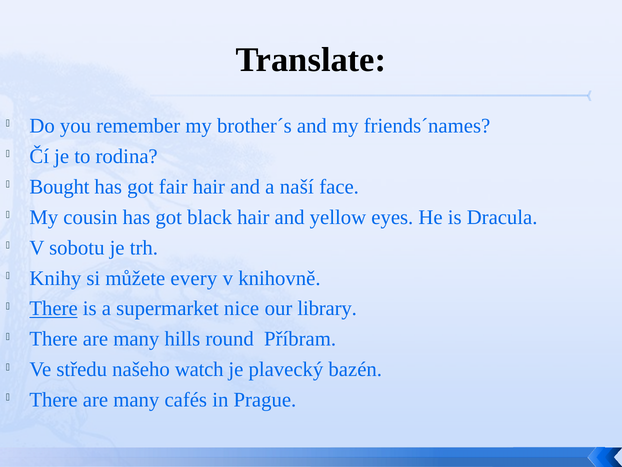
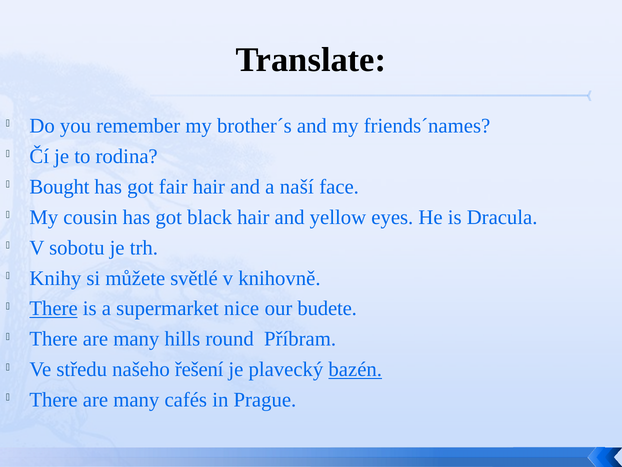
every: every -> světlé
library: library -> budete
watch: watch -> řešení
bazén underline: none -> present
